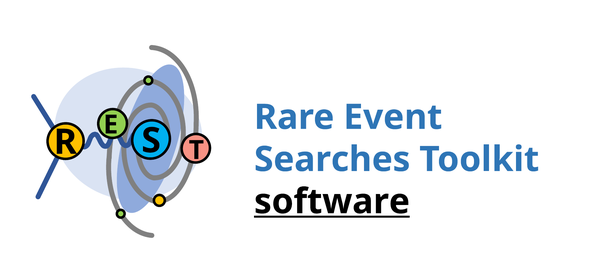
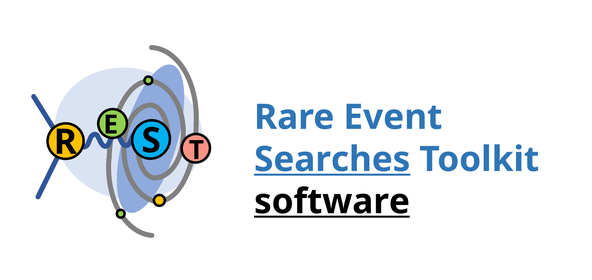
Searches underline: none -> present
